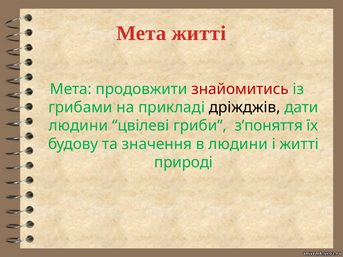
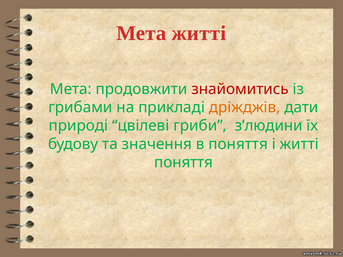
дріжджів colour: black -> orange
людини at (78, 126): людини -> природі
з’поняття: з’поняття -> з’людини
в людини: людини -> поняття
природі at (184, 162): природі -> поняття
